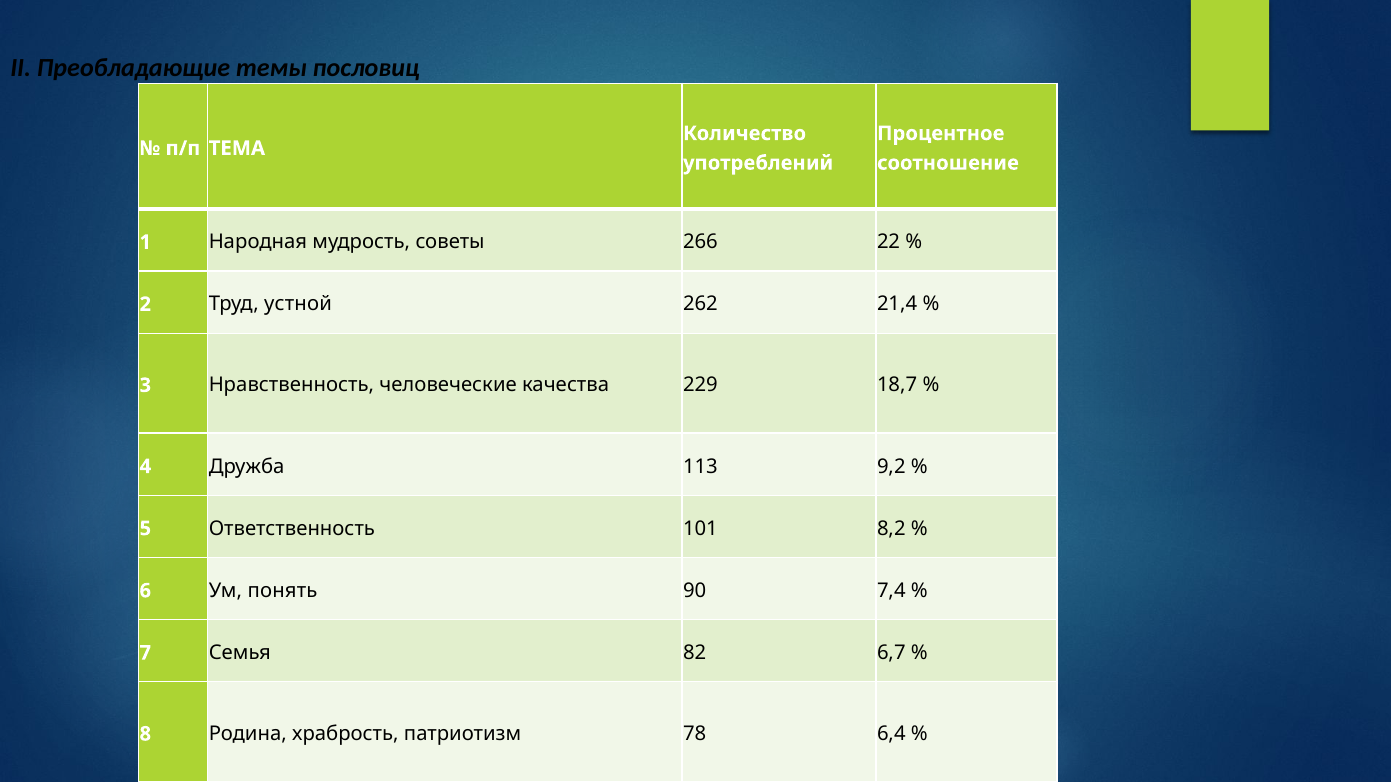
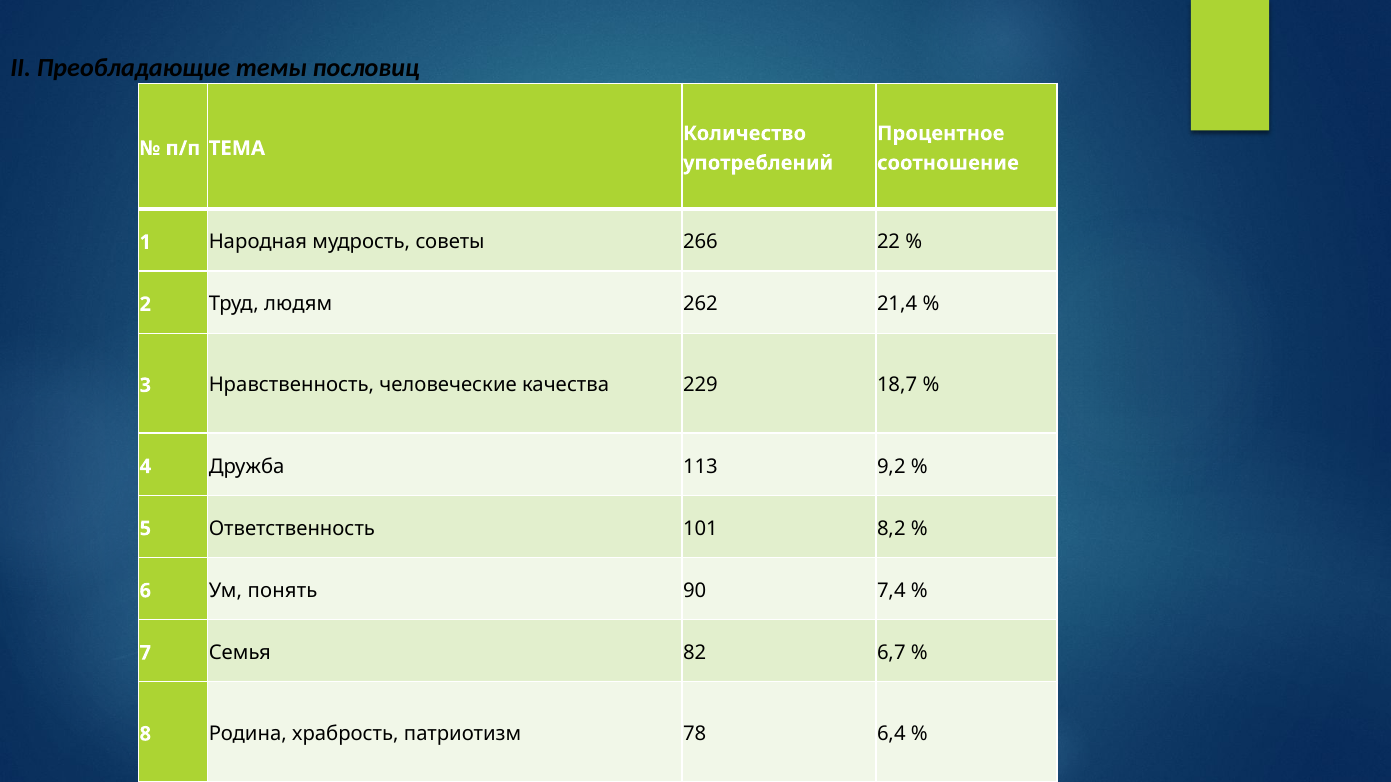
устной: устной -> людям
